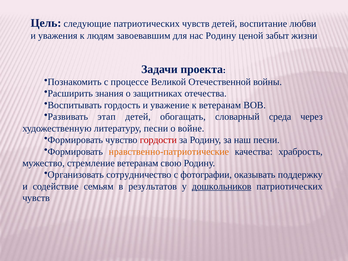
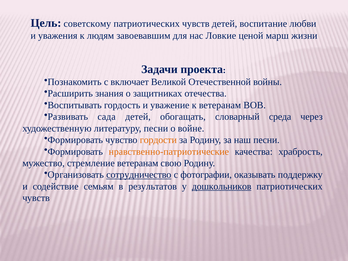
следующие: следующие -> советскому
нас Родину: Родину -> Ловкие
забыт: забыт -> марш
процессе: процессе -> включает
этап: этап -> сада
гордости colour: red -> orange
сотрудничество underline: none -> present
